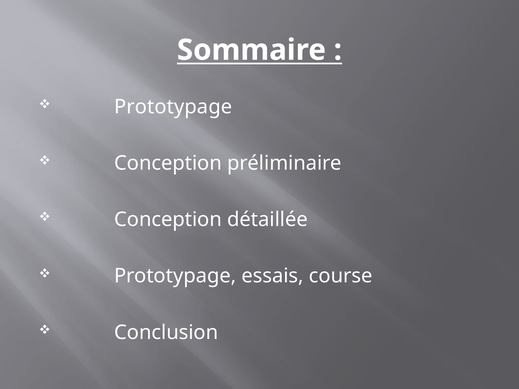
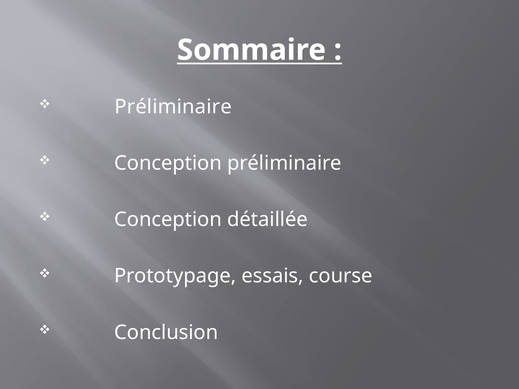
Prototypage at (173, 107): Prototypage -> Préliminaire
